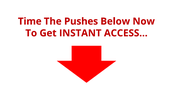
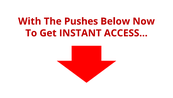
Time: Time -> With
